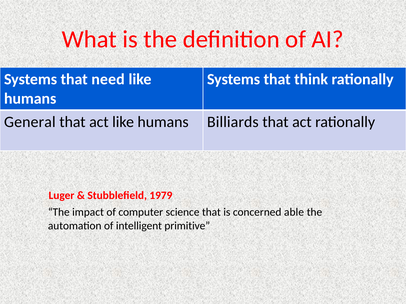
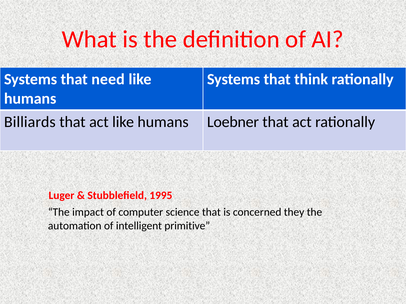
General: General -> Billiards
Billiards: Billiards -> Loebner
1979: 1979 -> 1995
able: able -> they
